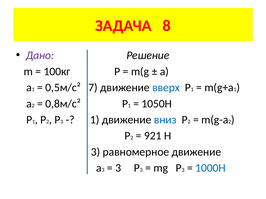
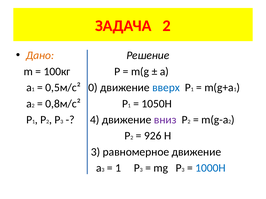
ЗАДАЧА 8: 8 -> 2
Дано colour: purple -> orange
7: 7 -> 0
1 at (95, 120): 1 -> 4
вниз colour: blue -> purple
921: 921 -> 926
3 at (118, 168): 3 -> 1
